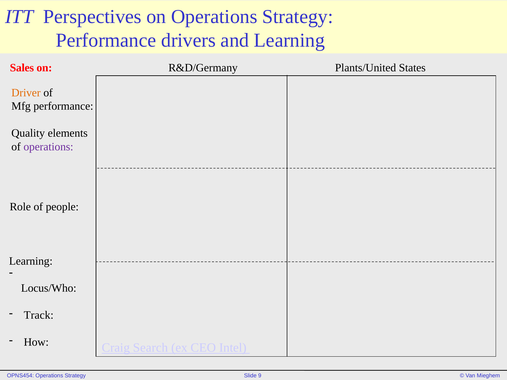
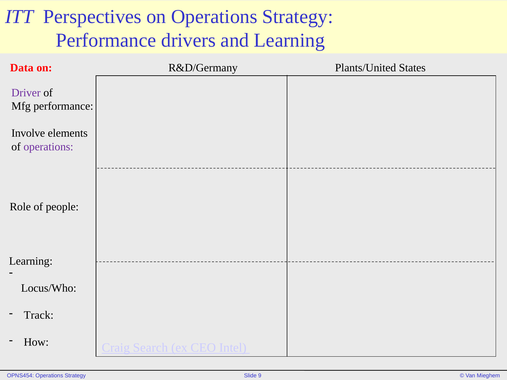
Sales: Sales -> Data
Driver colour: orange -> purple
Quality: Quality -> Involve
